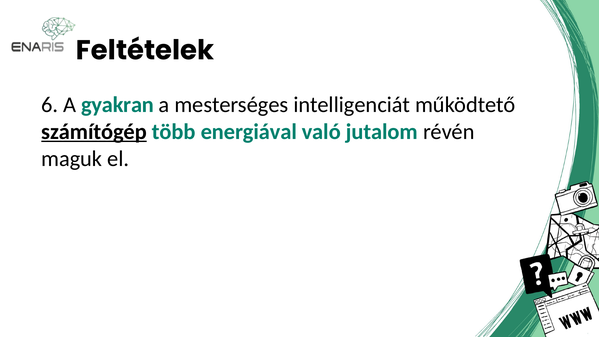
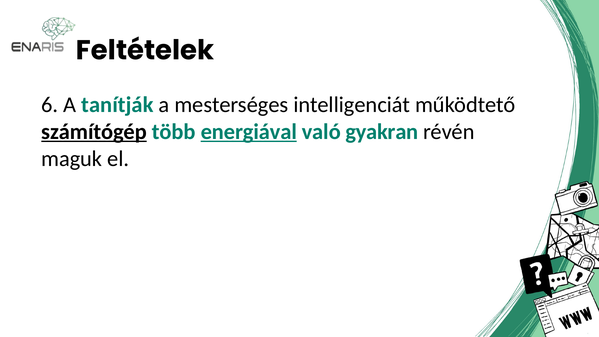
gyakran: gyakran -> tanítják
energiával underline: none -> present
jutalom: jutalom -> gyakran
